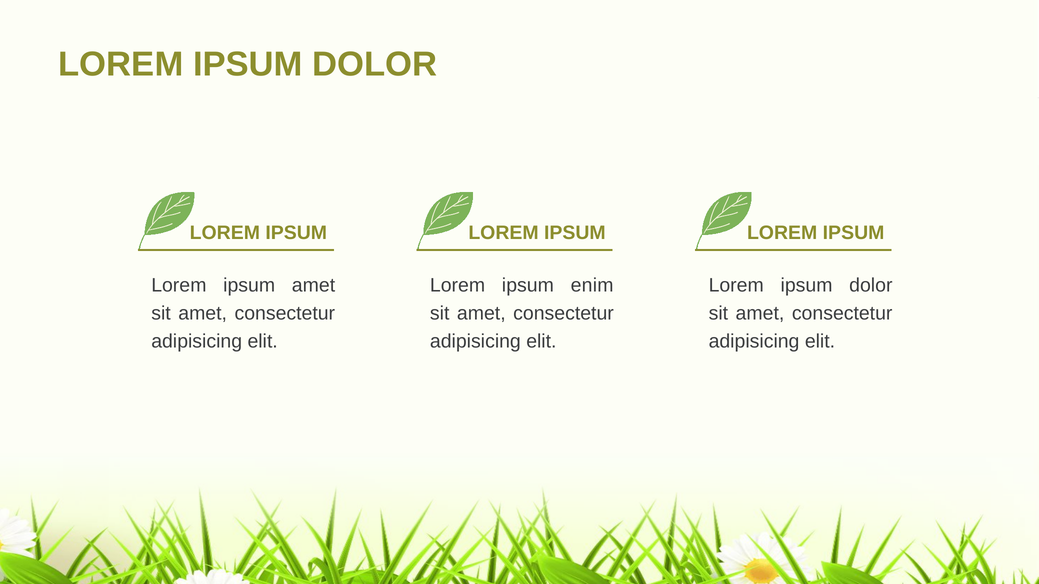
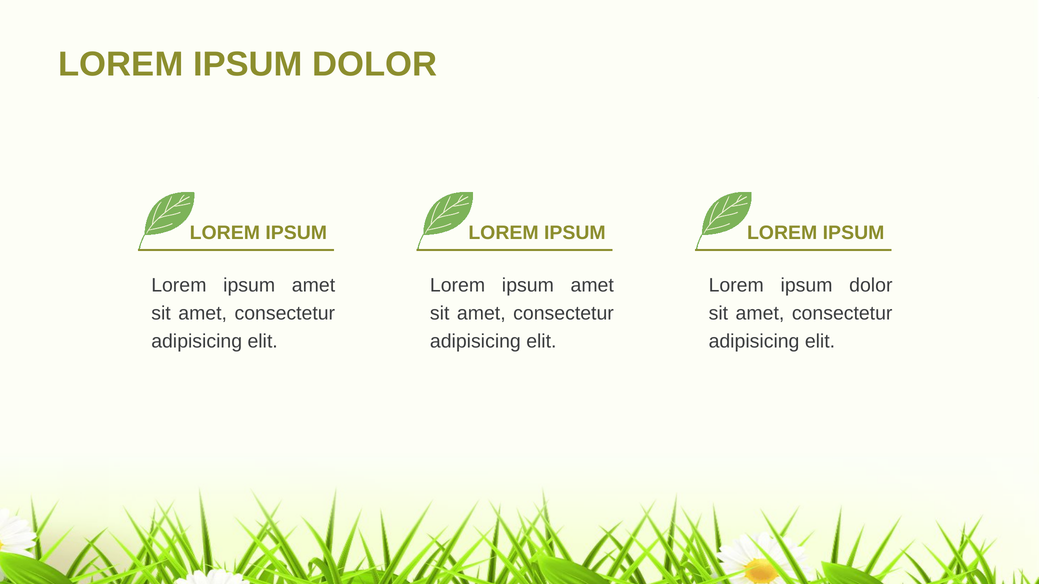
enim at (592, 286): enim -> amet
